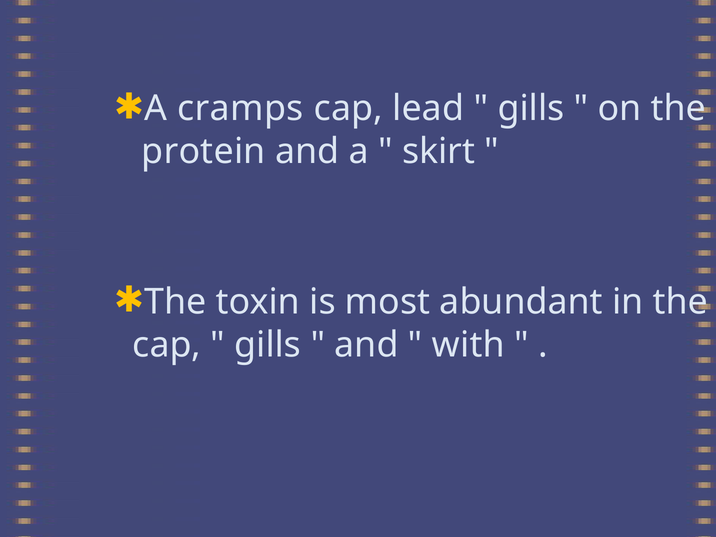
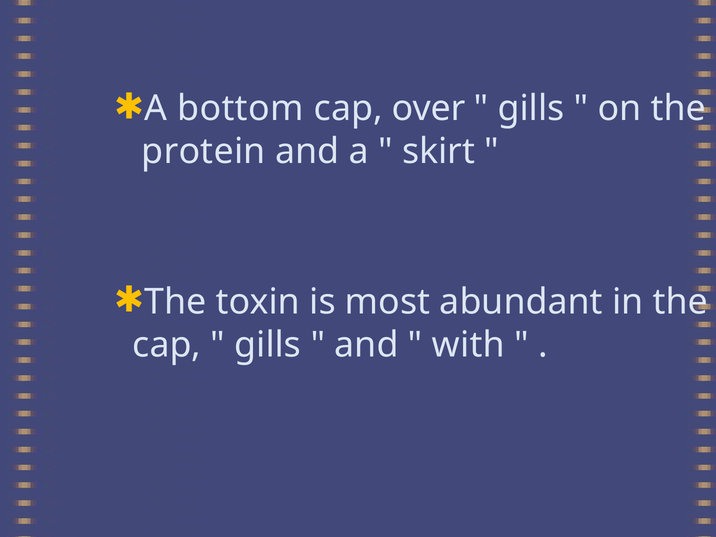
cramps: cramps -> bottom
lead: lead -> over
